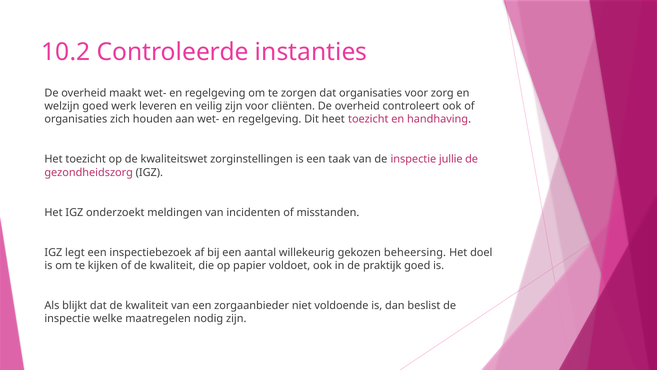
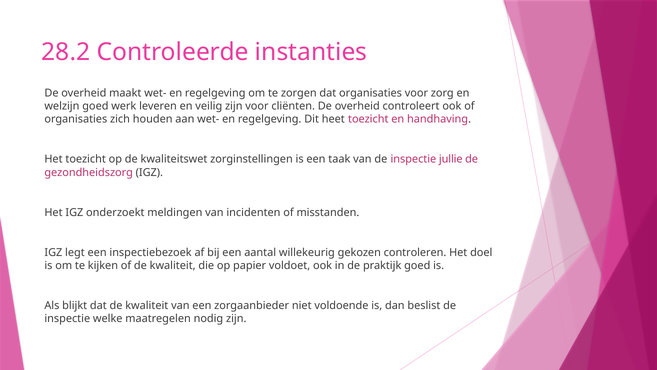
10.2: 10.2 -> 28.2
beheersing: beheersing -> controleren
